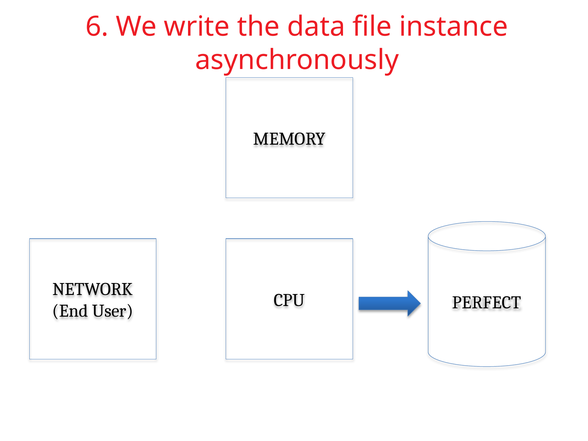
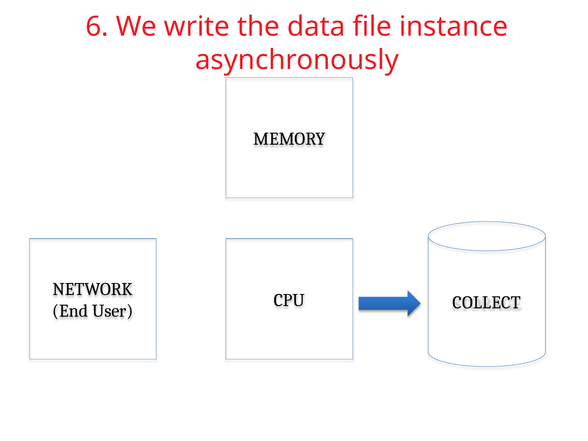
PERFECT: PERFECT -> COLLECT
